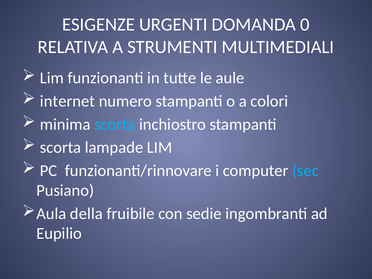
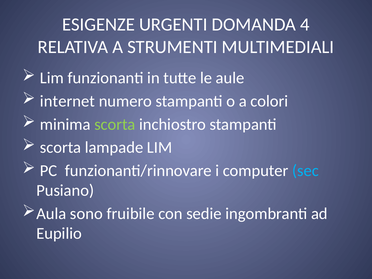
0: 0 -> 4
scorta at (115, 124) colour: light blue -> light green
della: della -> sono
